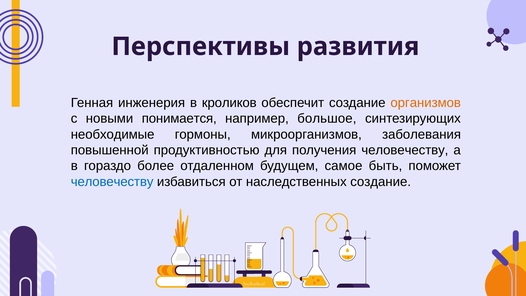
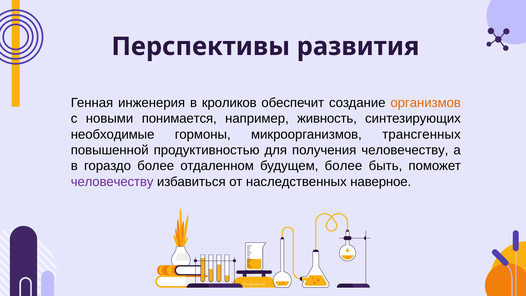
большое: большое -> живность
заболевания: заболевания -> трансгенных
будущем самое: самое -> более
человечеству at (112, 182) colour: blue -> purple
наследственных создание: создание -> наверное
